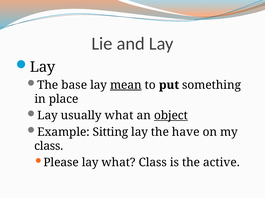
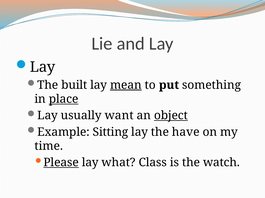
base: base -> built
place underline: none -> present
usually what: what -> want
class at (49, 147): class -> time
Please underline: none -> present
active: active -> watch
